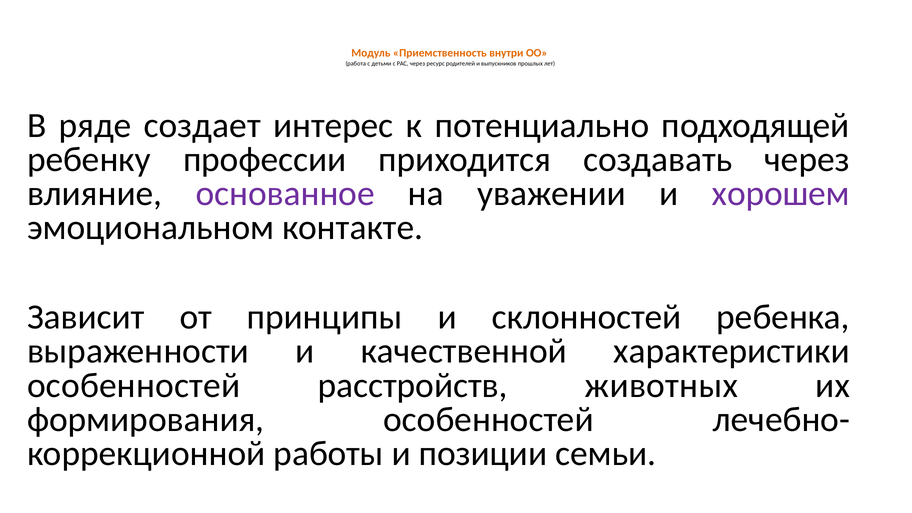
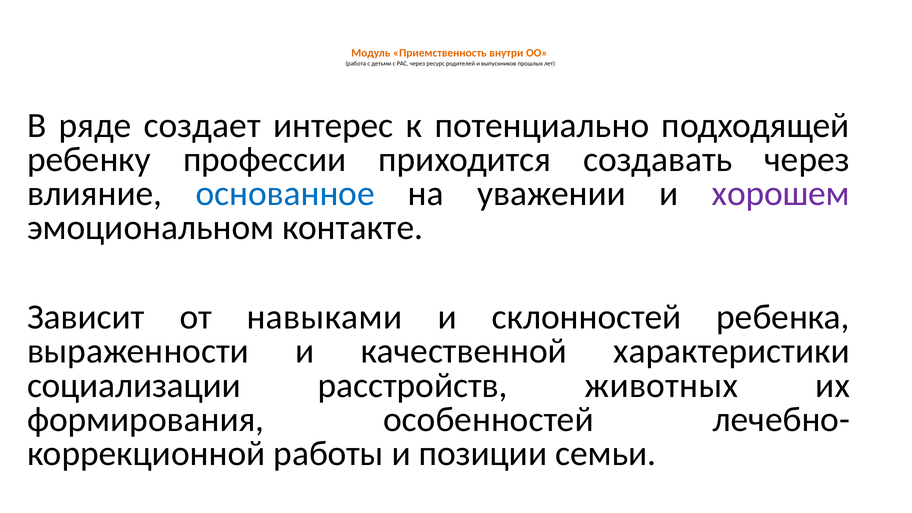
основанное colour: purple -> blue
принципы: принципы -> навыками
особенностей at (134, 385): особенностей -> социализации
